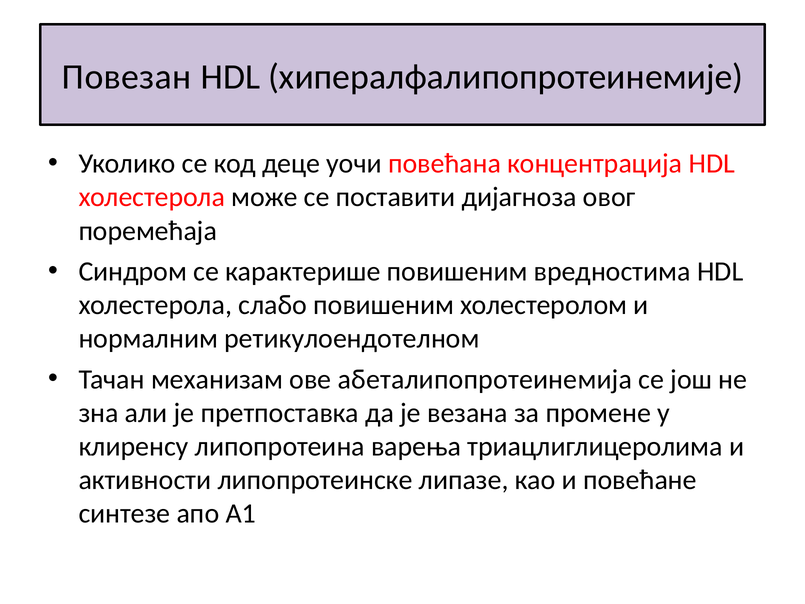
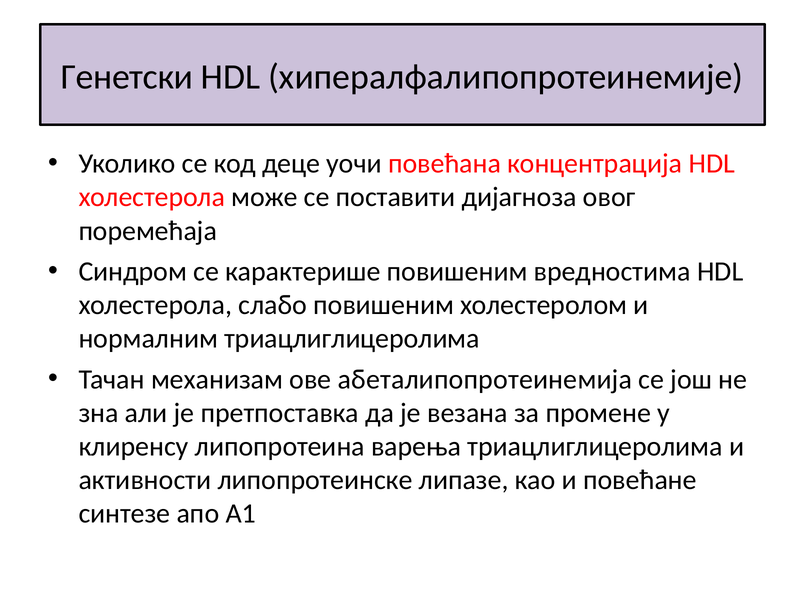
Повезан: Повезан -> Генетски
нормалним ретикулоендотелном: ретикулоендотелном -> триацлиглицеролима
